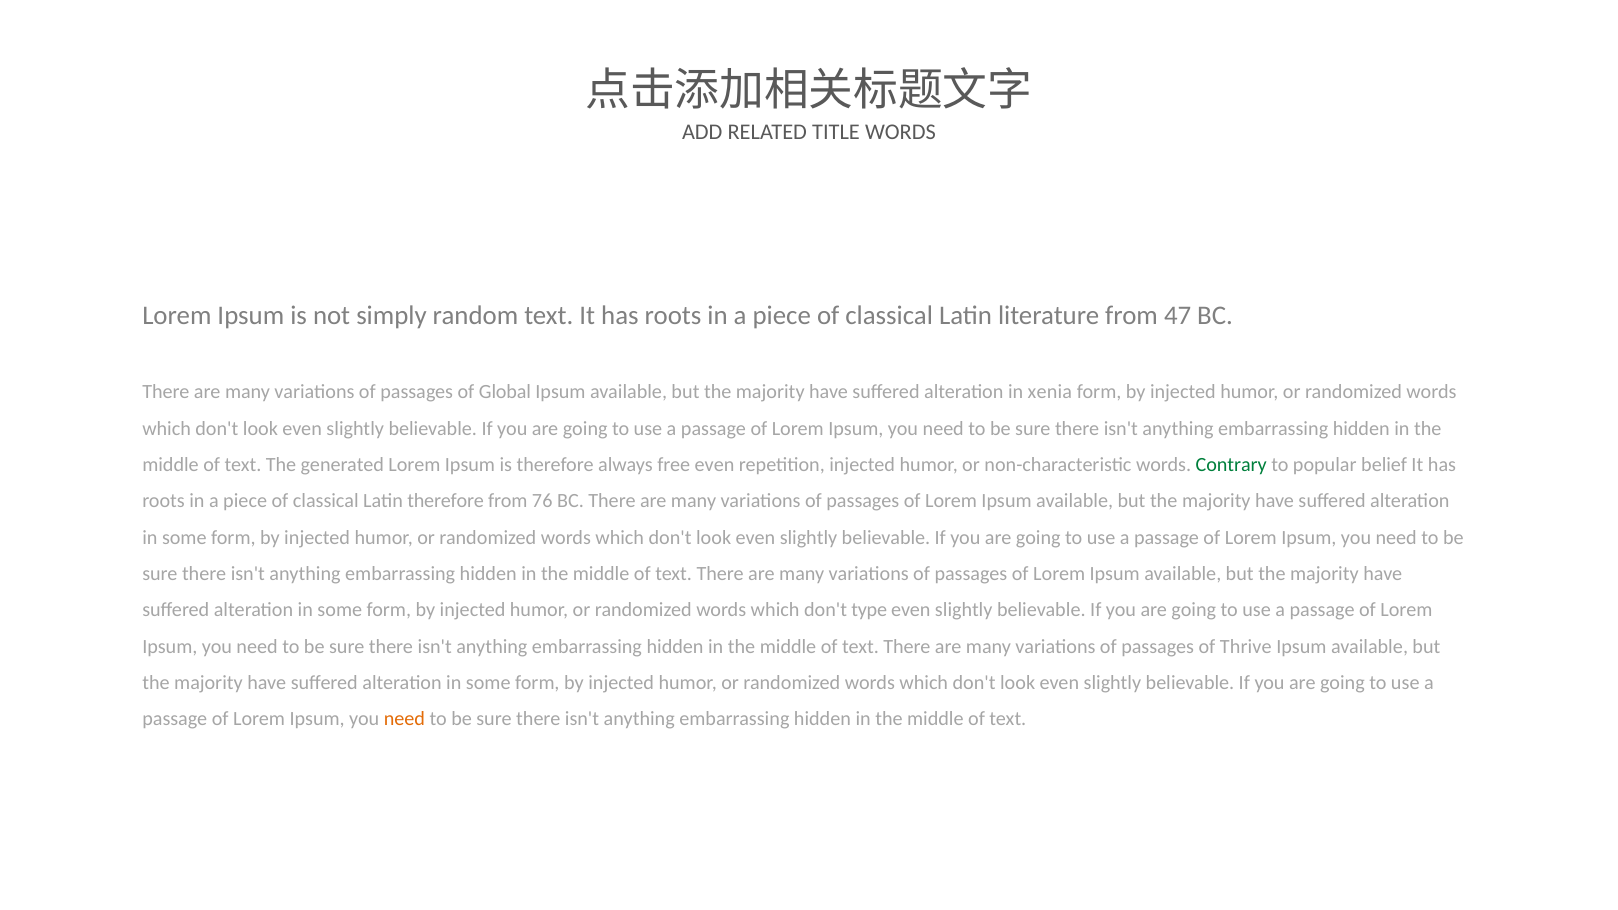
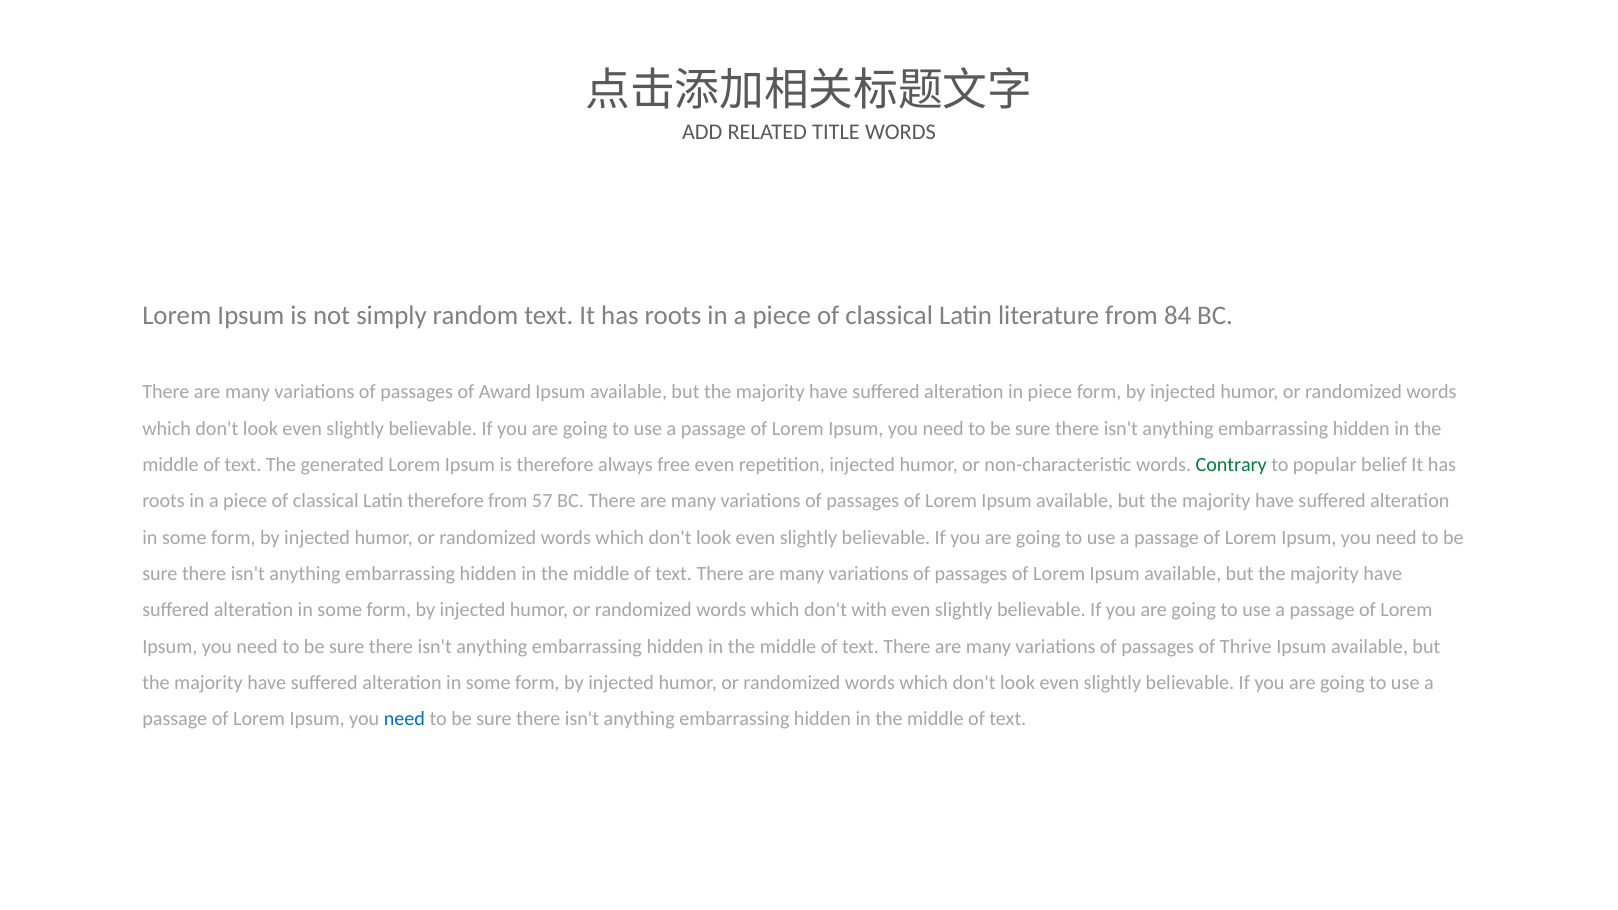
47: 47 -> 84
Global: Global -> Award
in xenia: xenia -> piece
76: 76 -> 57
type: type -> with
need at (404, 719) colour: orange -> blue
